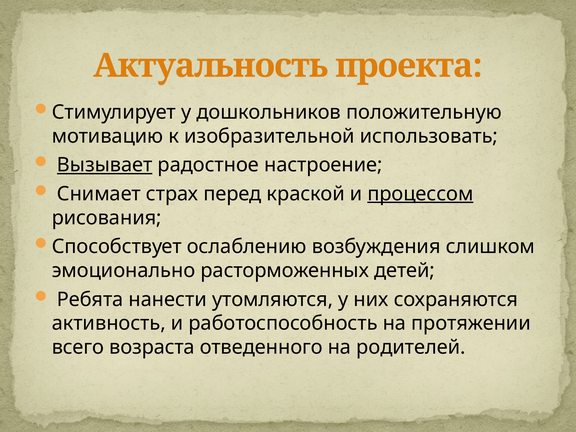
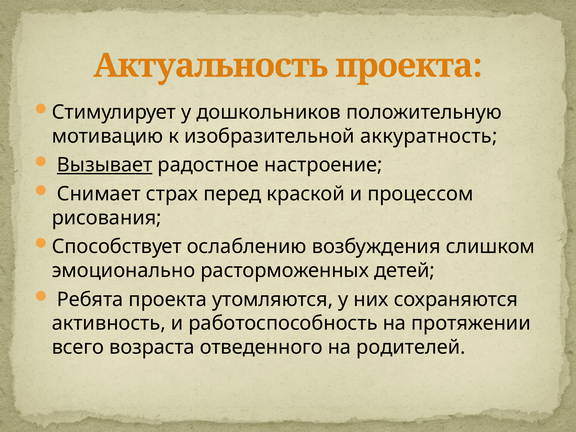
использовать: использовать -> аккуратность
процессом underline: present -> none
Ребята нанести: нанести -> проекта
